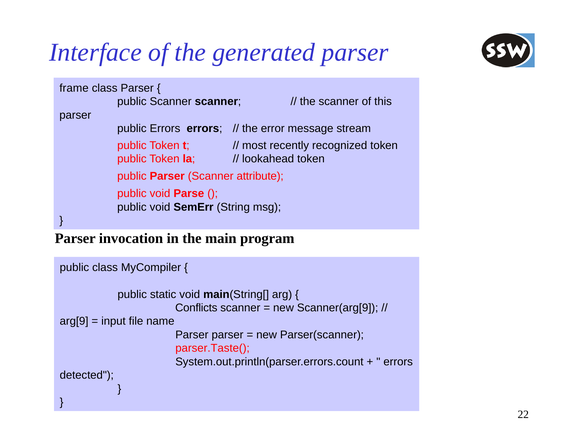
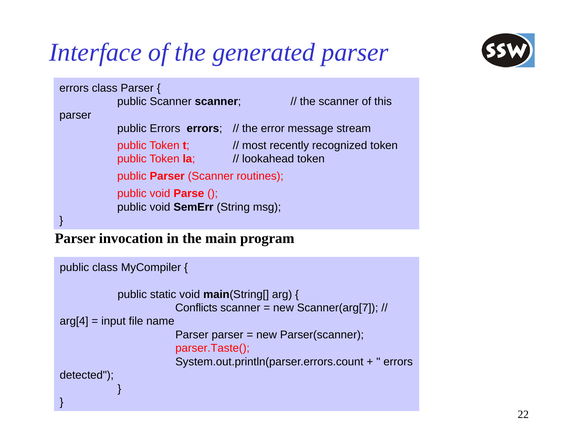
frame at (74, 88): frame -> errors
attribute: attribute -> routines
Scanner(arg[9: Scanner(arg[9 -> Scanner(arg[7
arg[9: arg[9 -> arg[4
